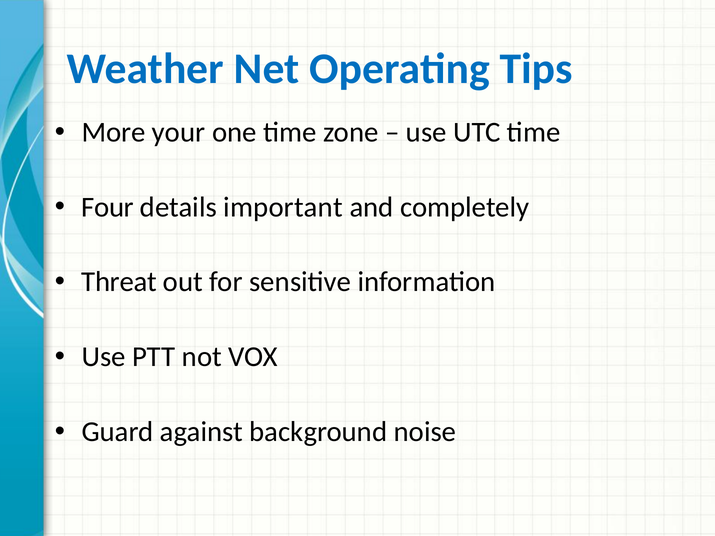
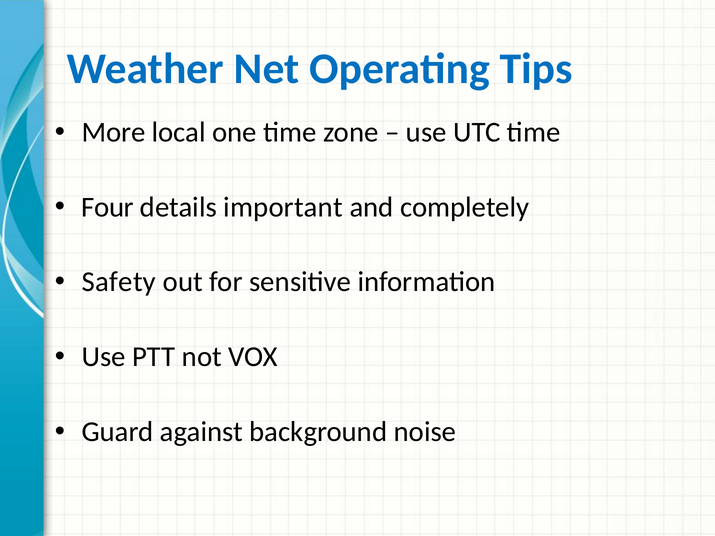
your: your -> local
Threat: Threat -> Safety
